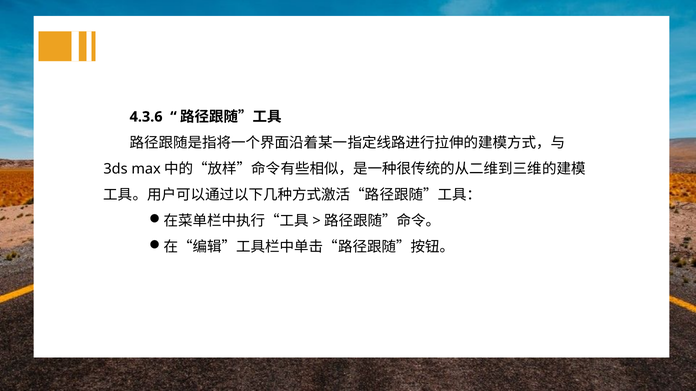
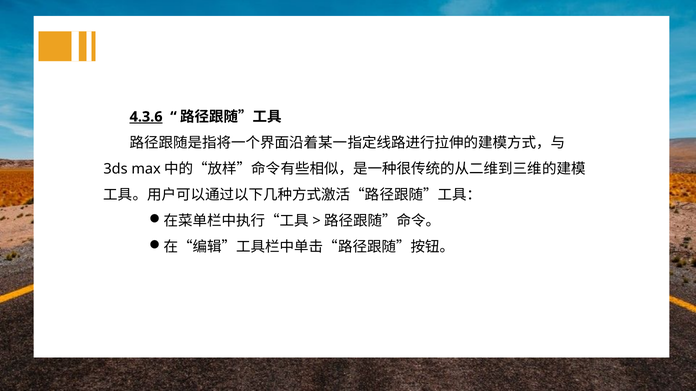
4.3.6 underline: none -> present
